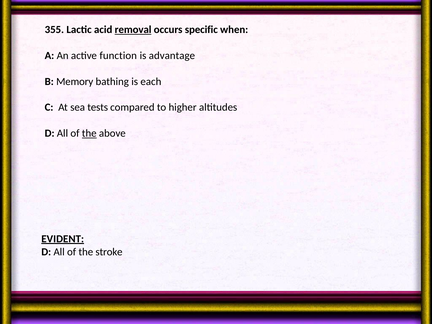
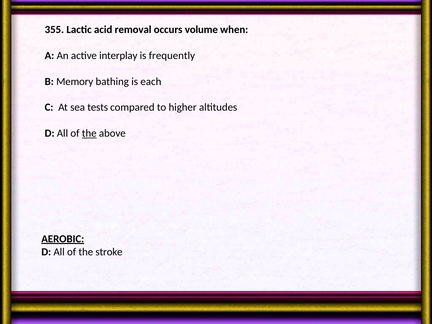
removal underline: present -> none
specific: specific -> volume
function: function -> interplay
advantage: advantage -> frequently
EVIDENT: EVIDENT -> AEROBIC
